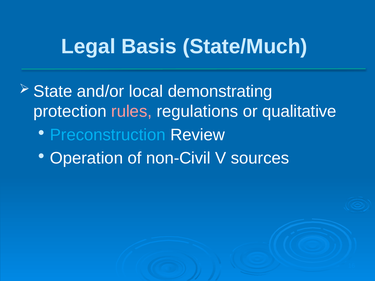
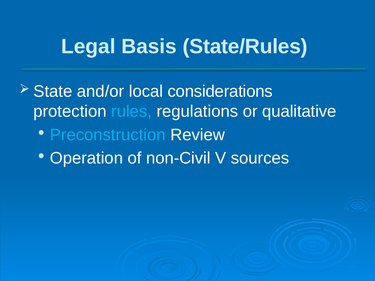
State/Much: State/Much -> State/Rules
demonstrating: demonstrating -> considerations
rules colour: pink -> light blue
